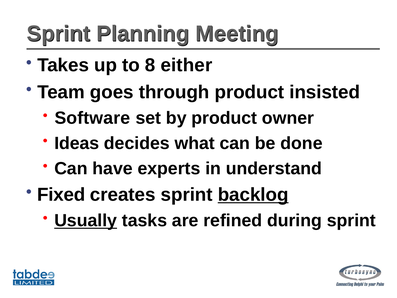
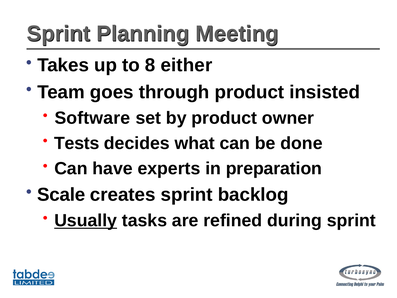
Ideas: Ideas -> Tests
understand: understand -> preparation
Fixed: Fixed -> Scale
backlog underline: present -> none
